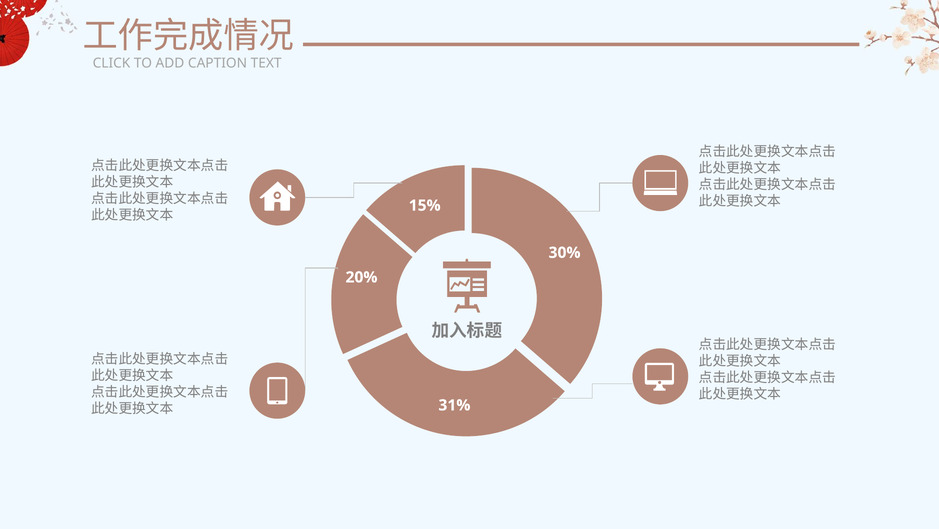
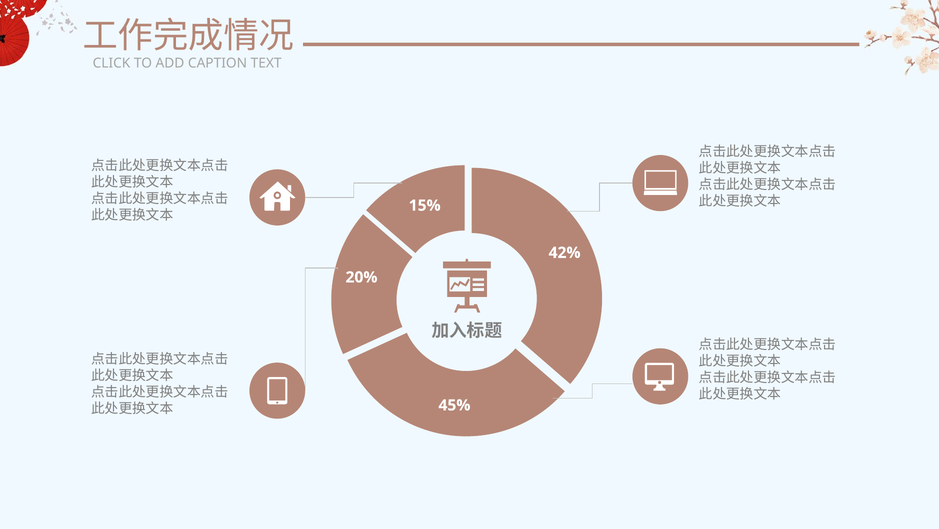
30%: 30% -> 42%
31%: 31% -> 45%
